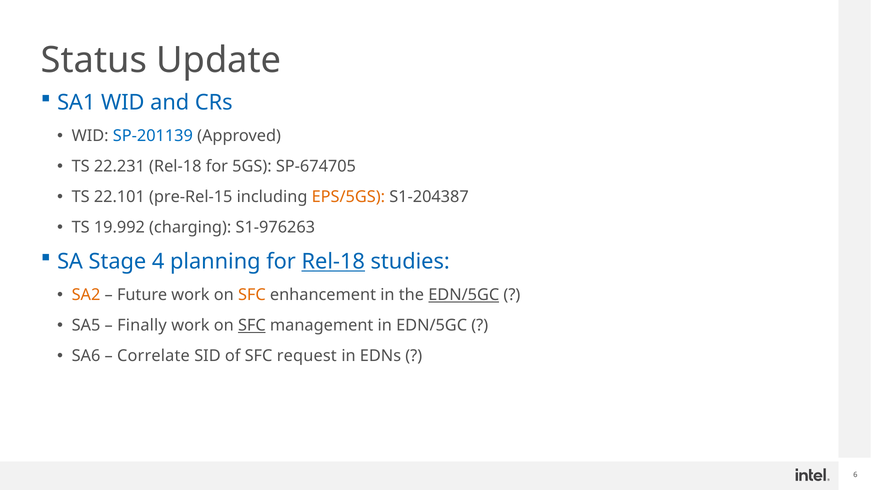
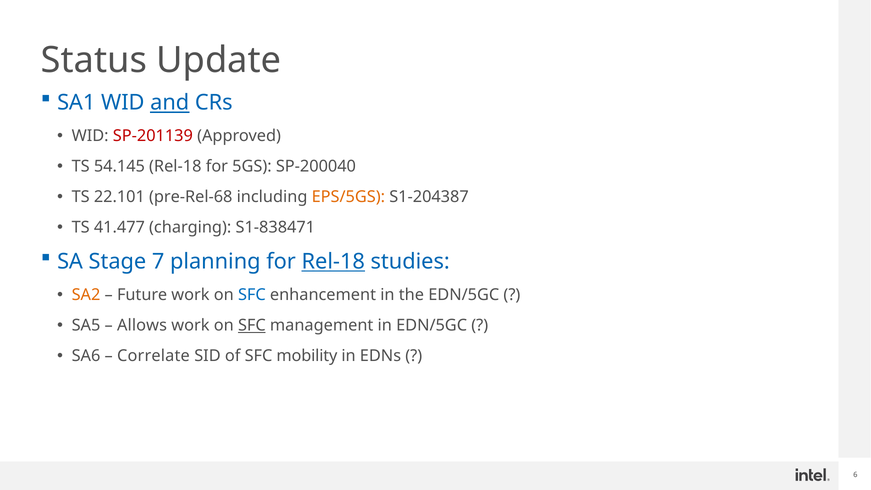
and underline: none -> present
SP-201139 colour: blue -> red
22.231: 22.231 -> 54.145
SP-674705: SP-674705 -> SP-200040
pre-Rel-15: pre-Rel-15 -> pre-Rel-68
19.992: 19.992 -> 41.477
S1-976263: S1-976263 -> S1-838471
4: 4 -> 7
SFC at (252, 295) colour: orange -> blue
EDN/5GC at (464, 295) underline: present -> none
Finally: Finally -> Allows
request: request -> mobility
